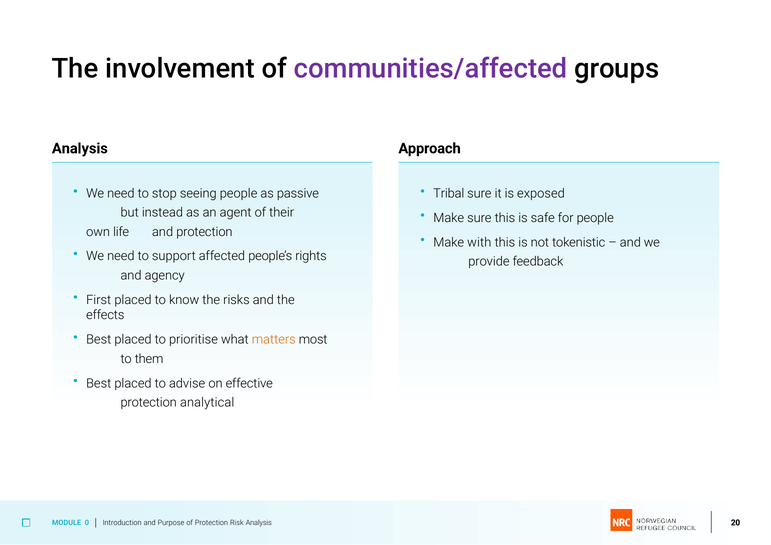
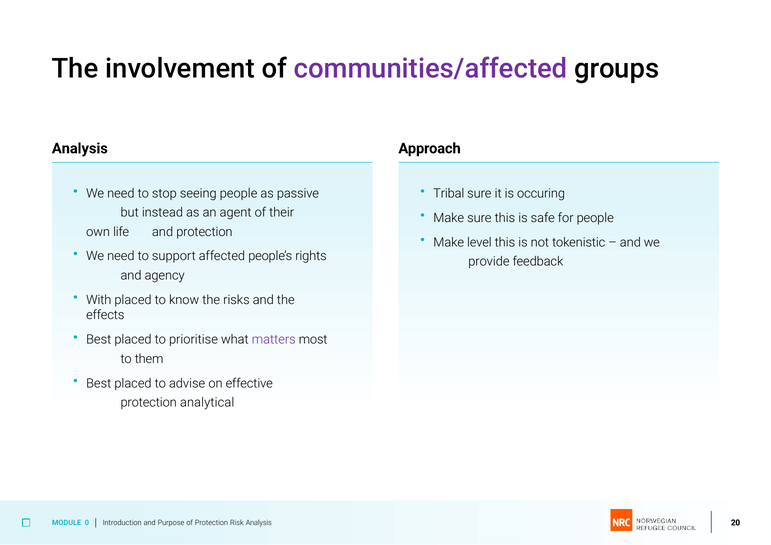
exposed: exposed -> occuring
with: with -> level
First: First -> With
matters colour: orange -> purple
